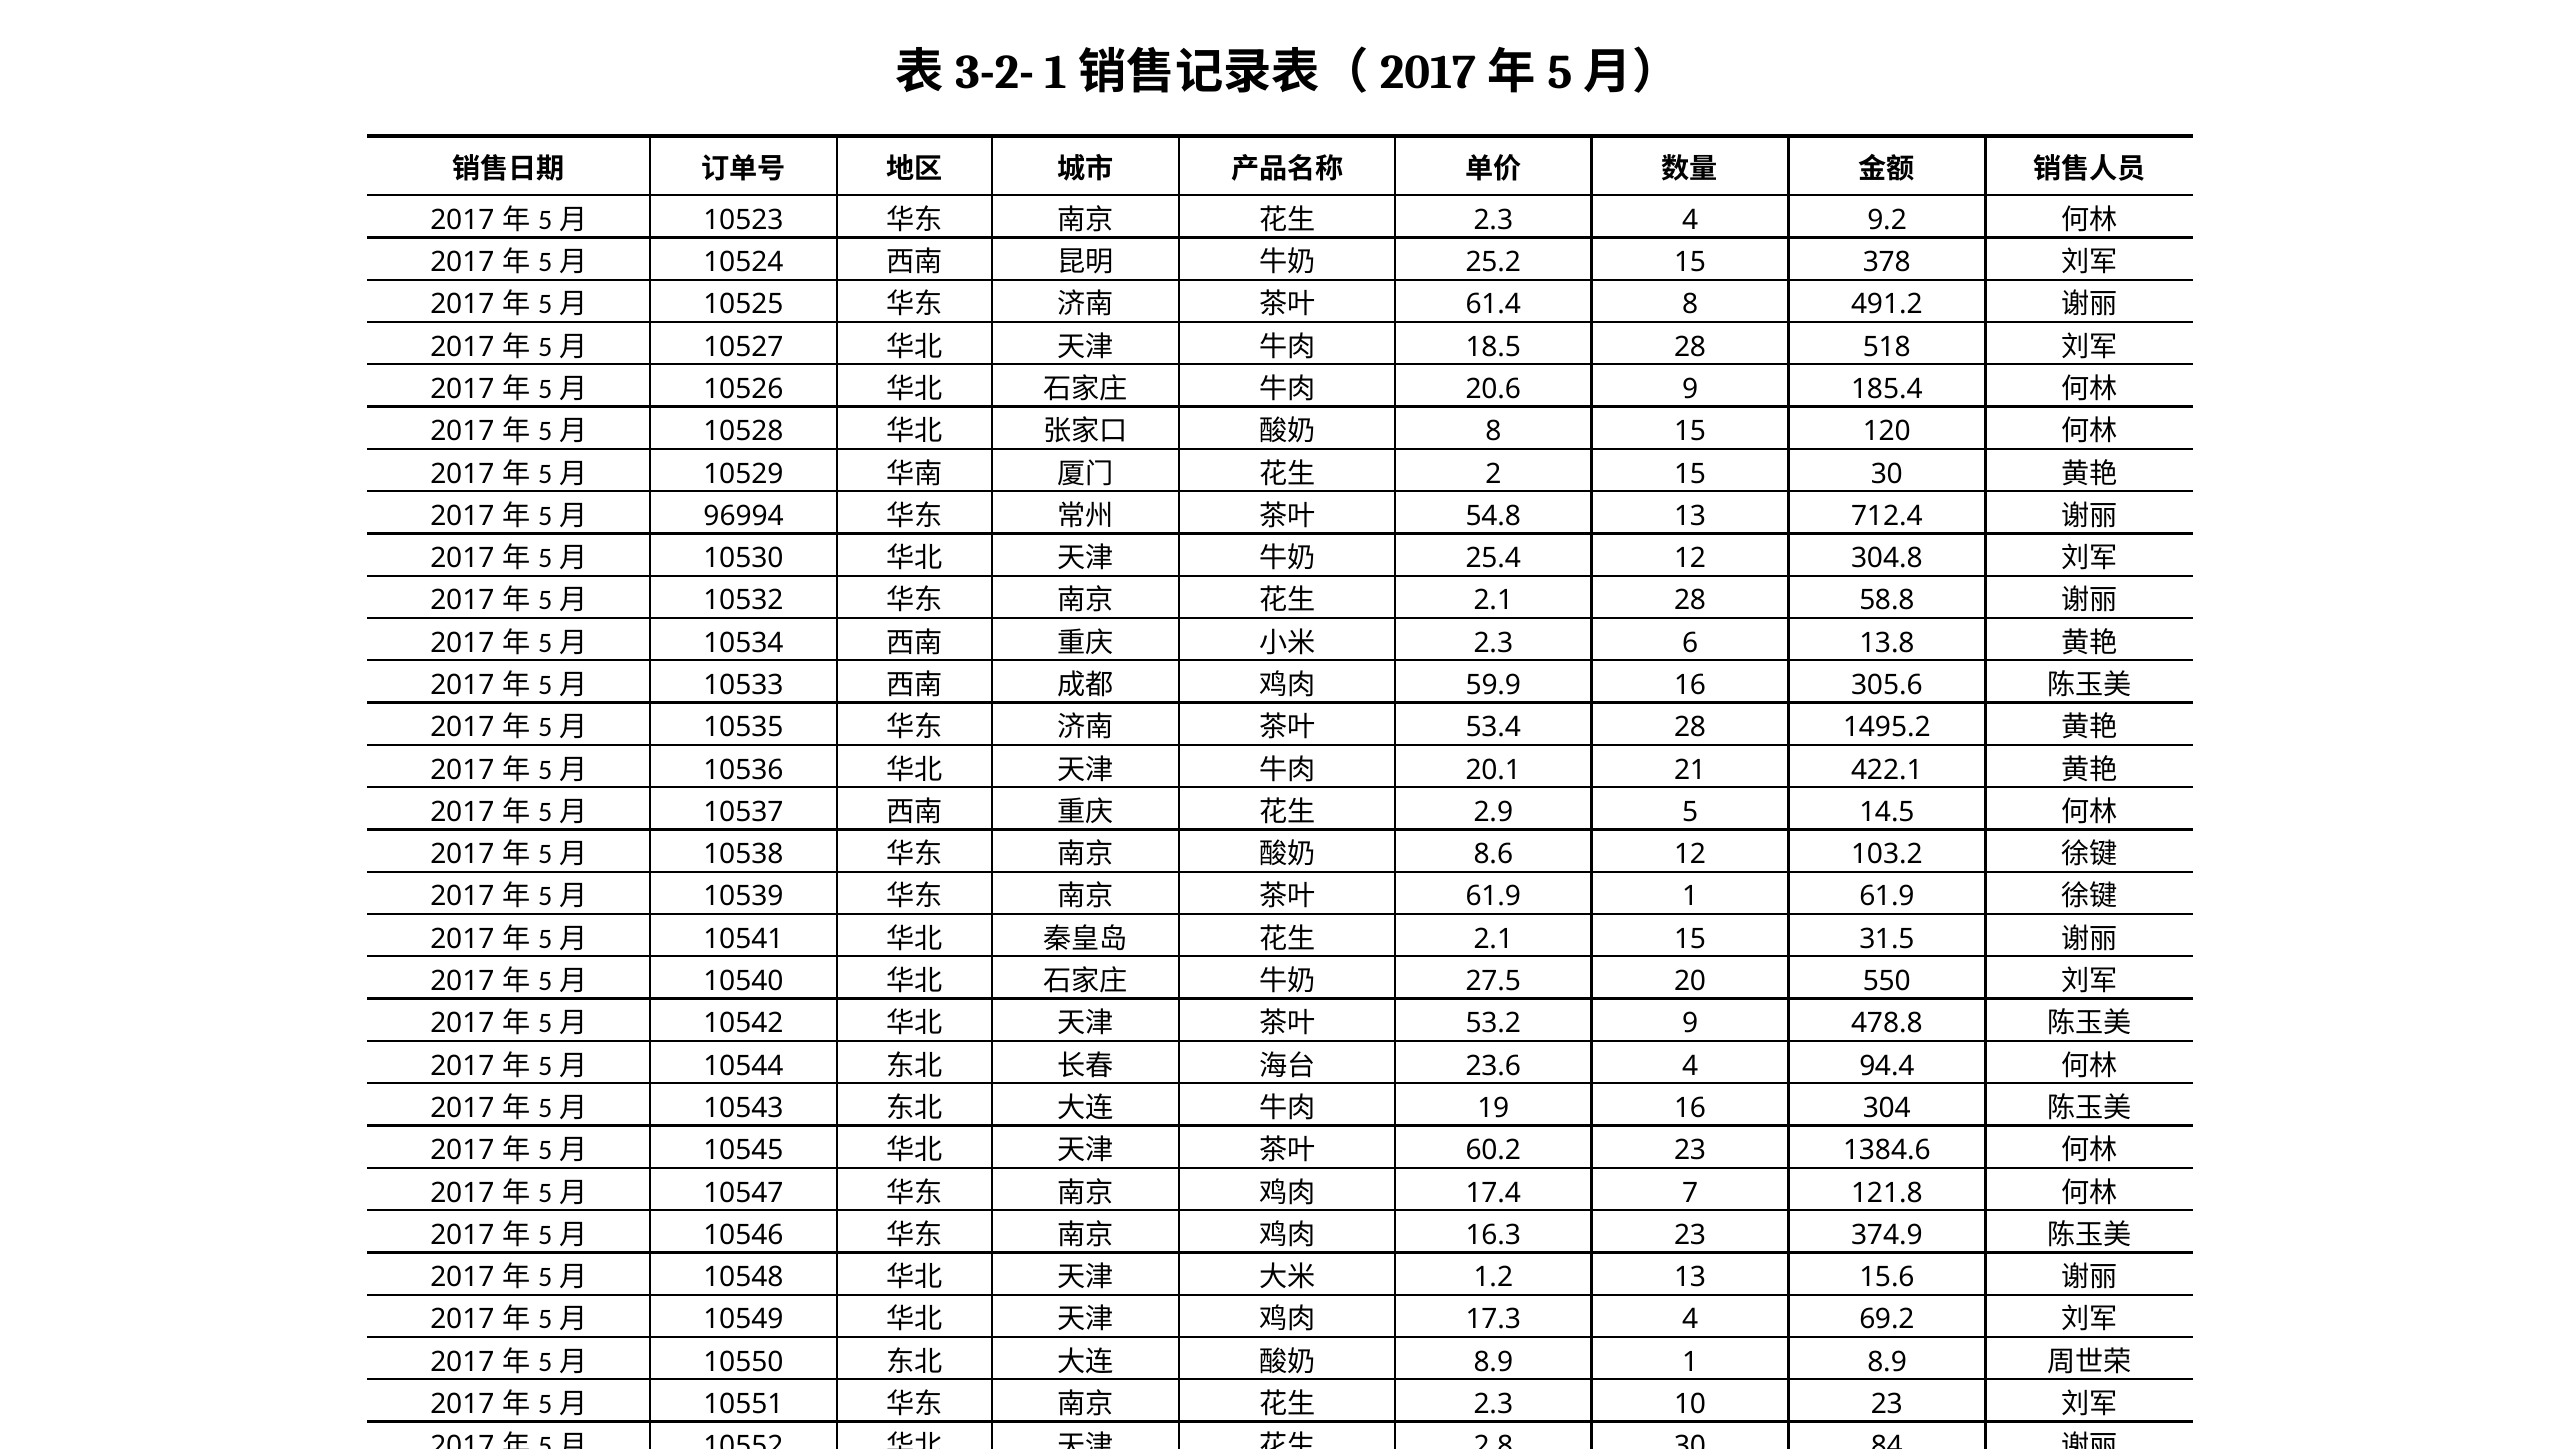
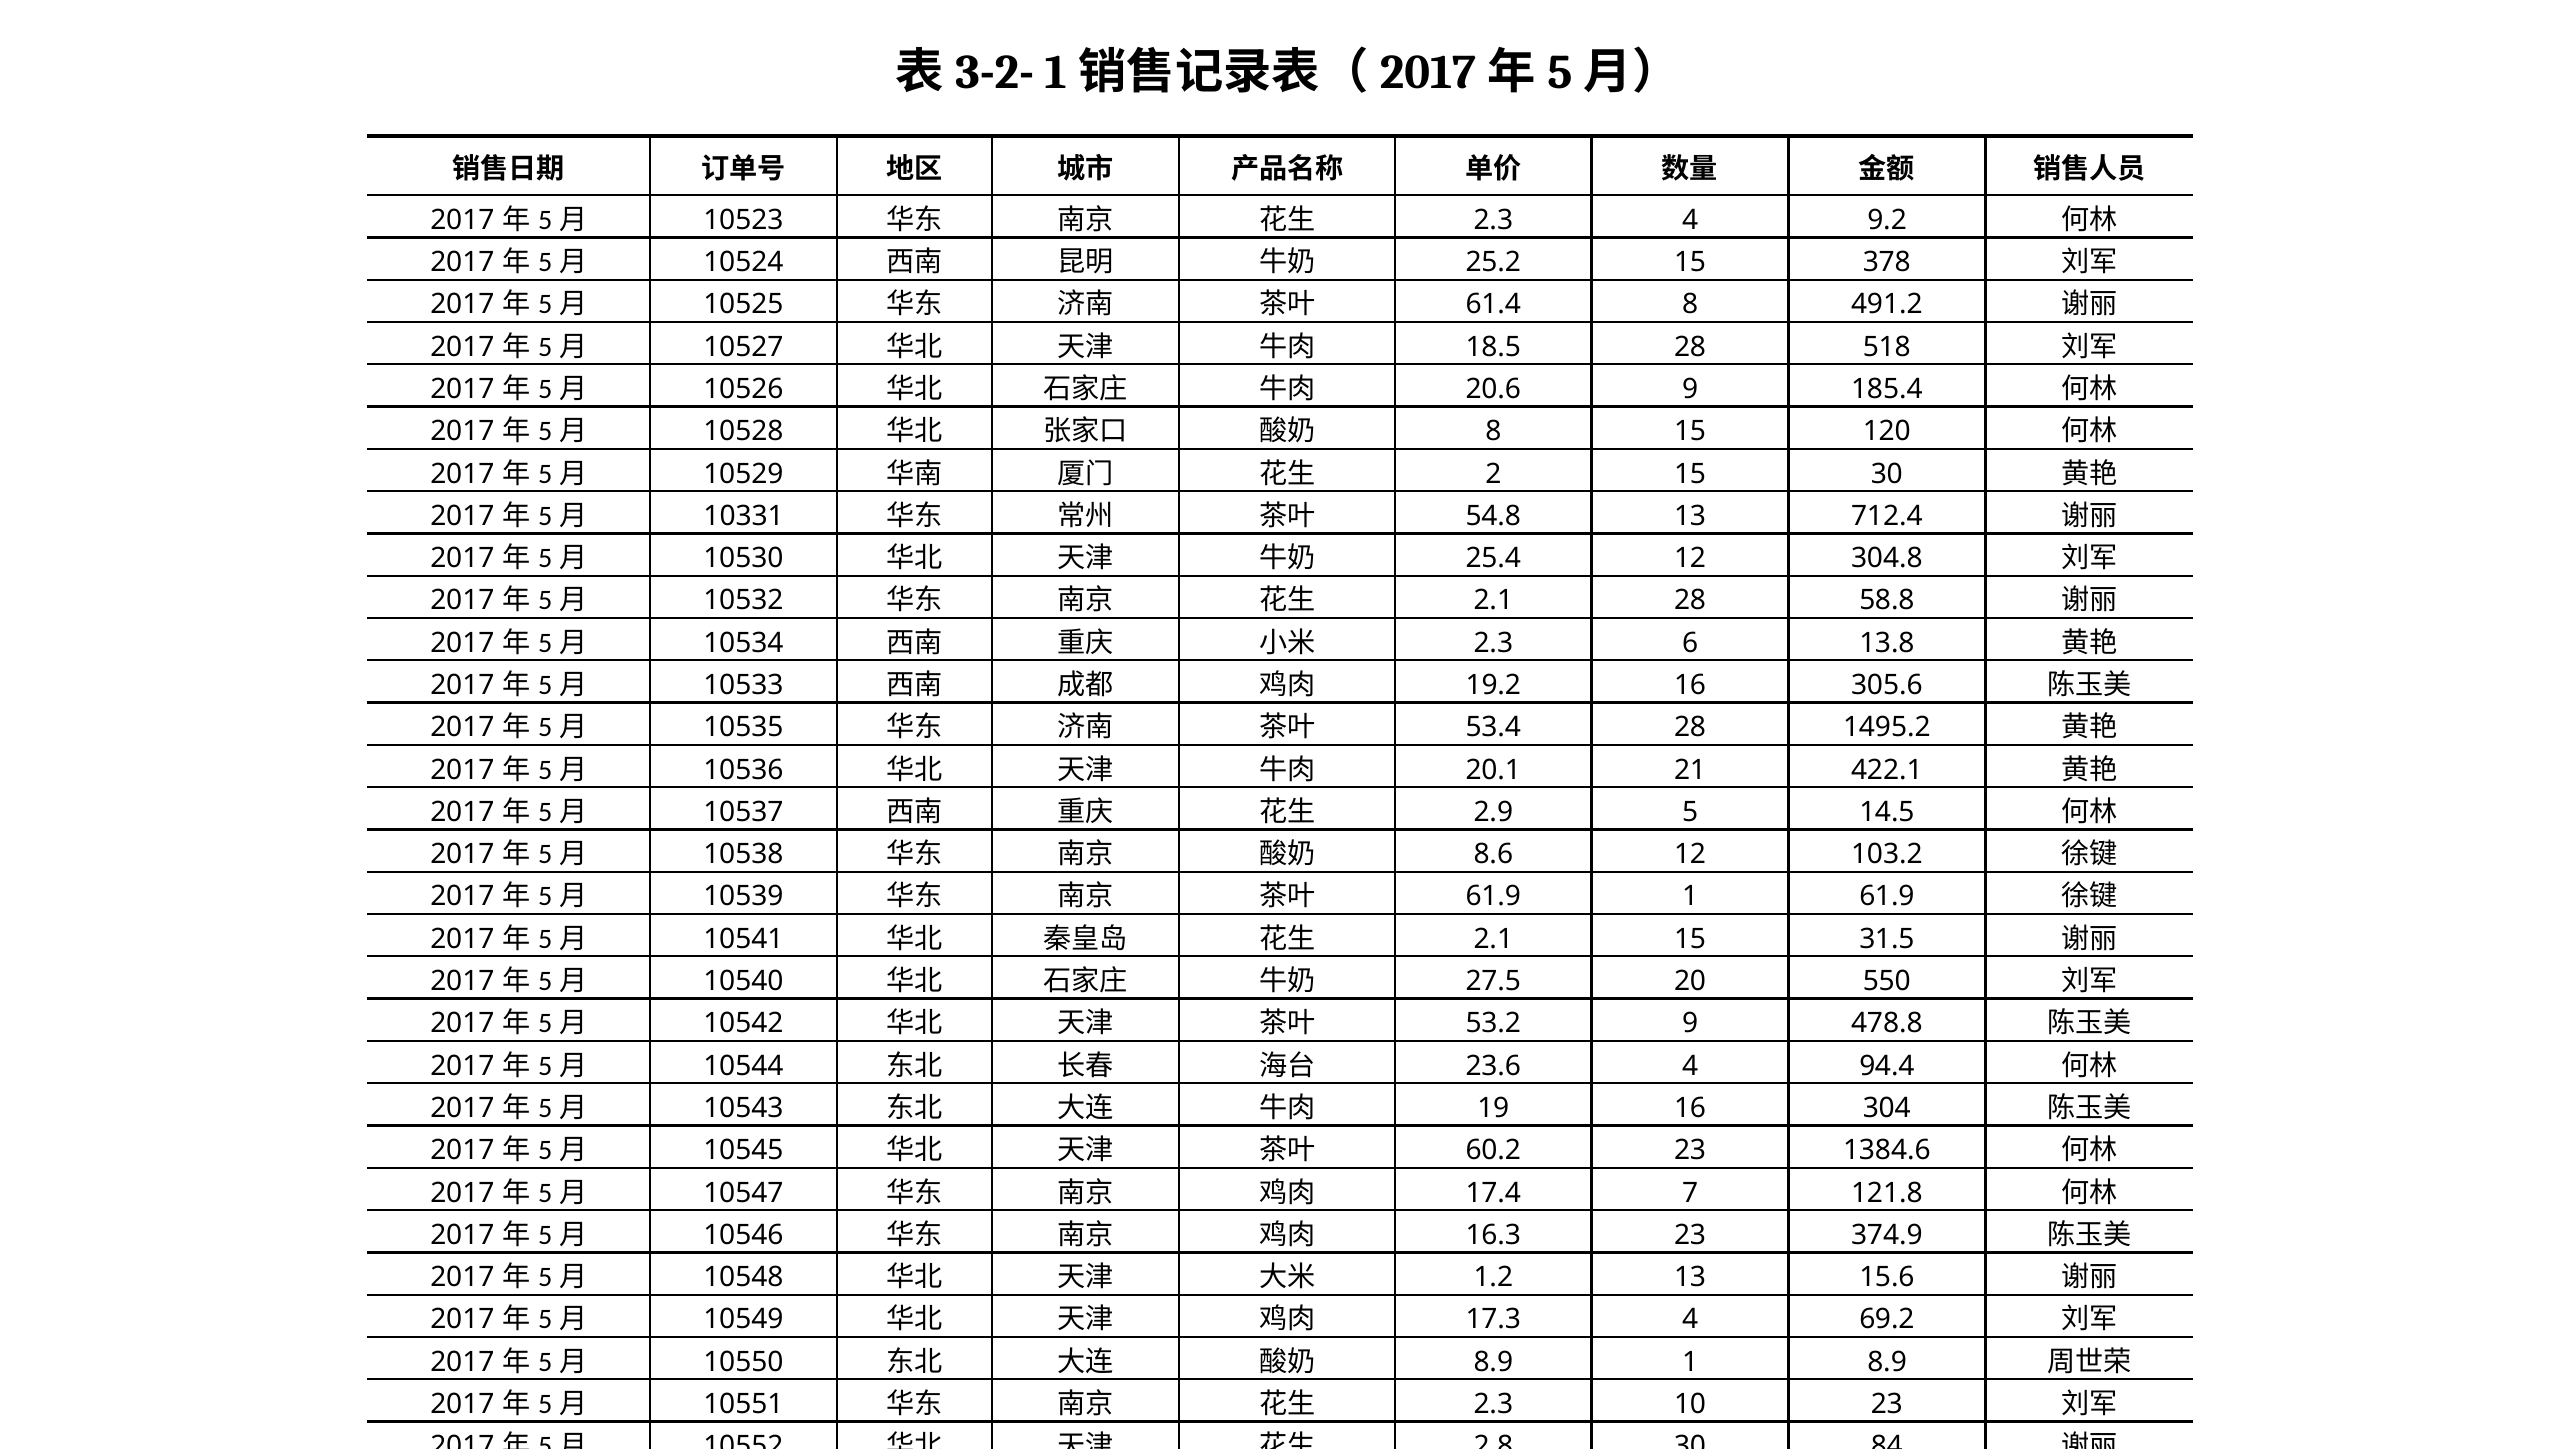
96994: 96994 -> 10331
59.9: 59.9 -> 19.2
